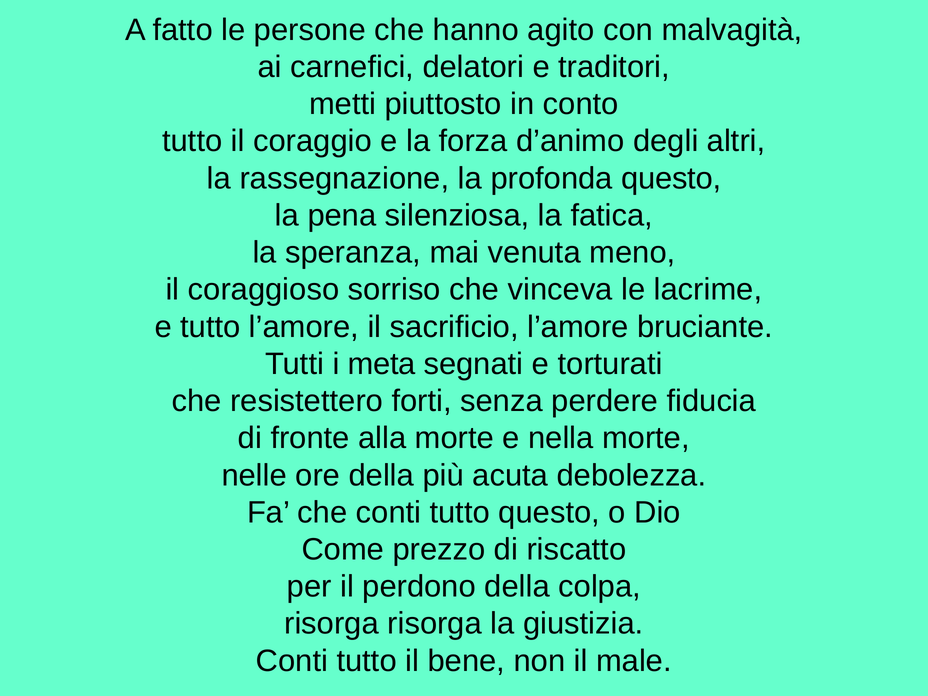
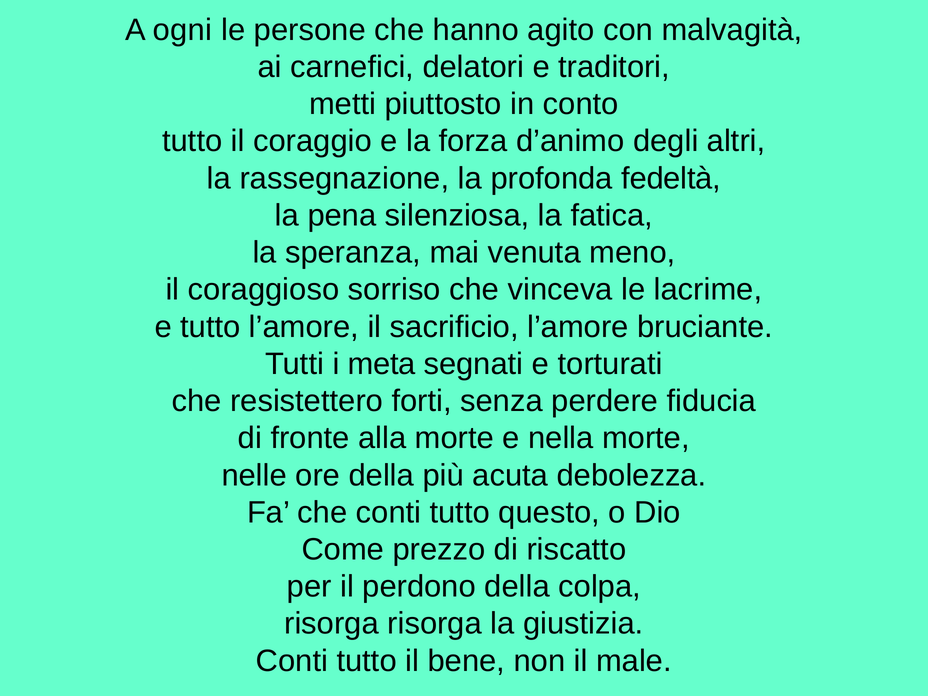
fatto: fatto -> ogni
profonda questo: questo -> fedeltà
